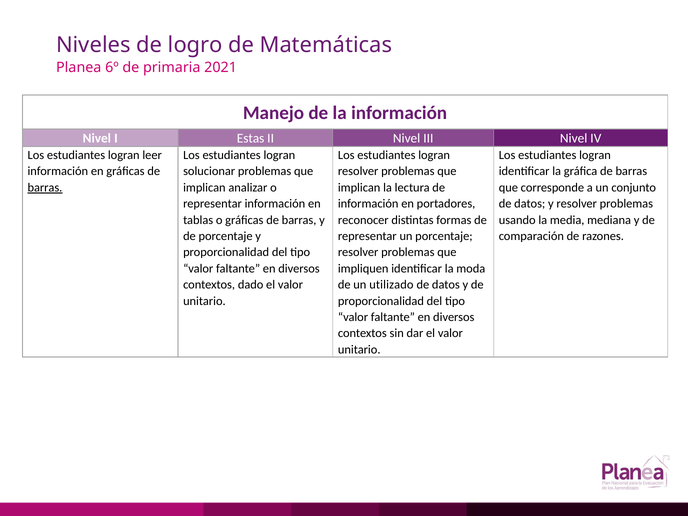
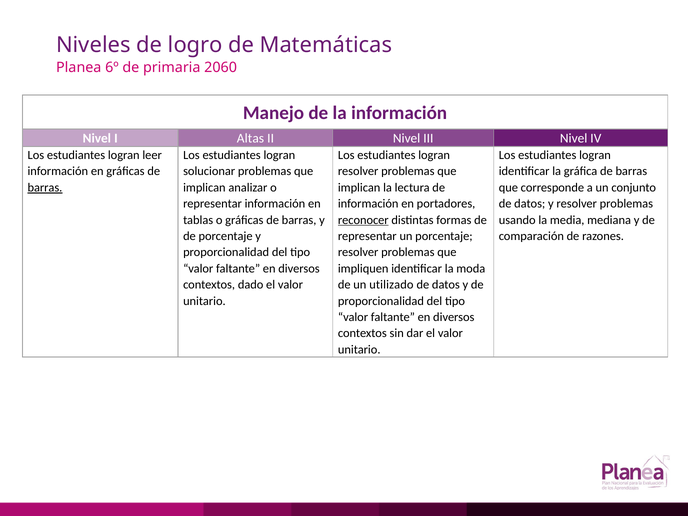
2021: 2021 -> 2060
Estas: Estas -> Altas
reconocer underline: none -> present
